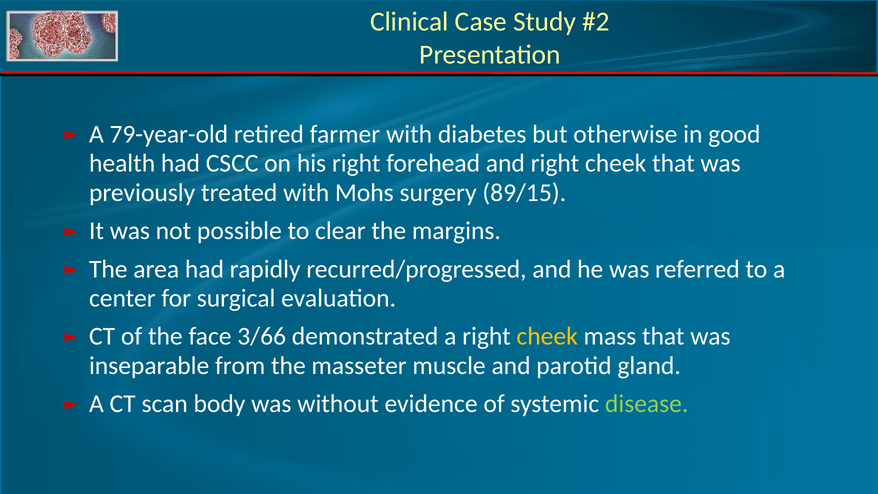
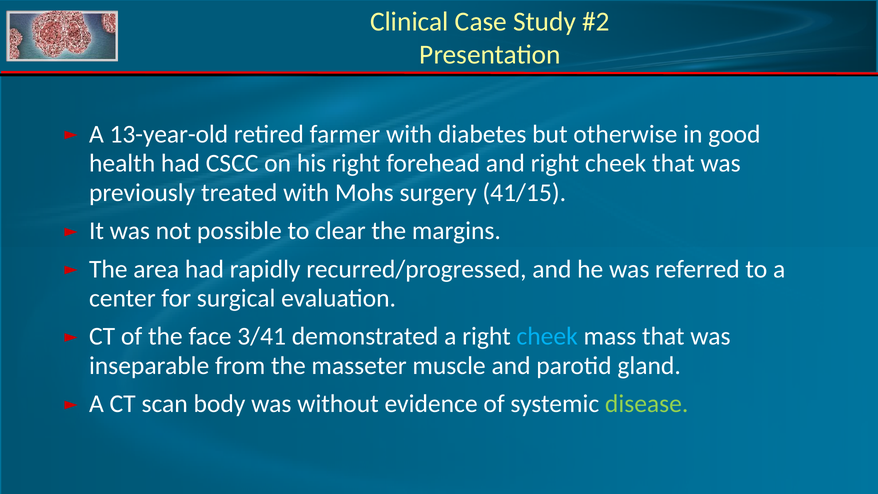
79-year-old: 79-year-old -> 13-year-old
89/15: 89/15 -> 41/15
3/66: 3/66 -> 3/41
cheek at (547, 336) colour: yellow -> light blue
